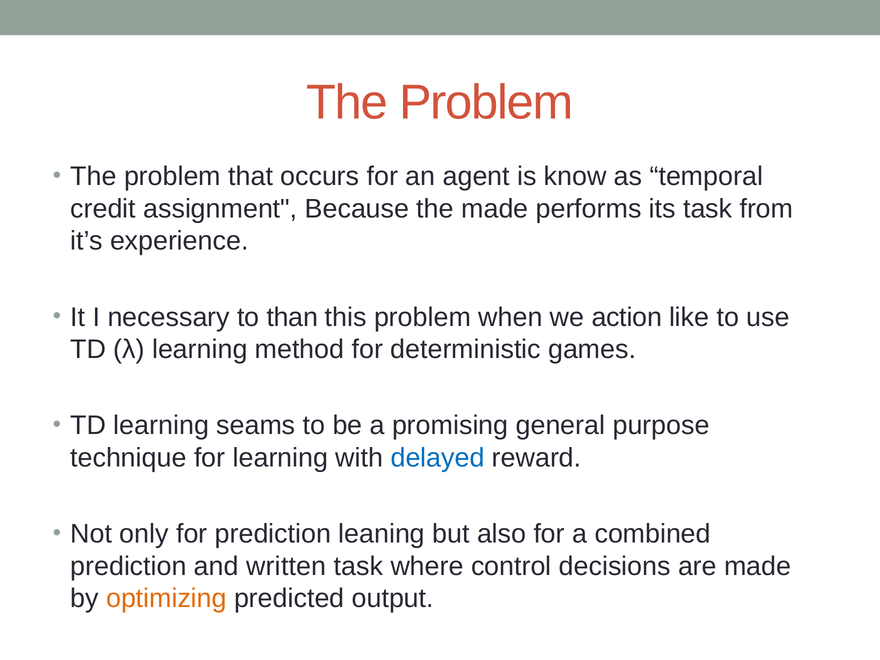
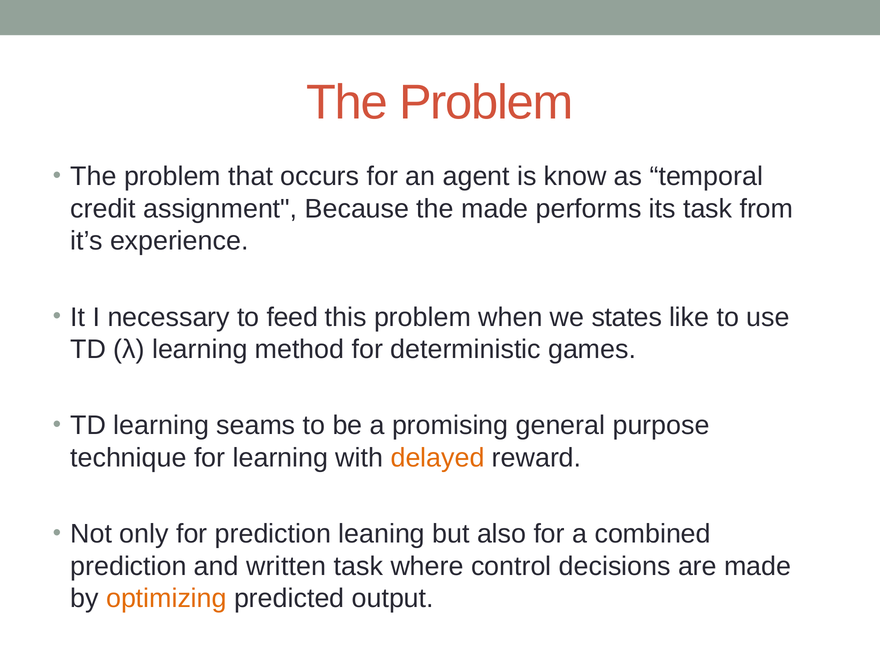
than: than -> feed
action: action -> states
delayed colour: blue -> orange
